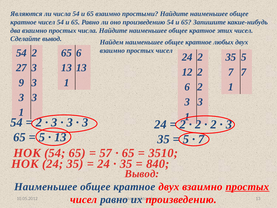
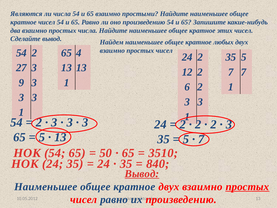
65 6: 6 -> 4
57: 57 -> 50
Вывод at (142, 174) underline: none -> present
